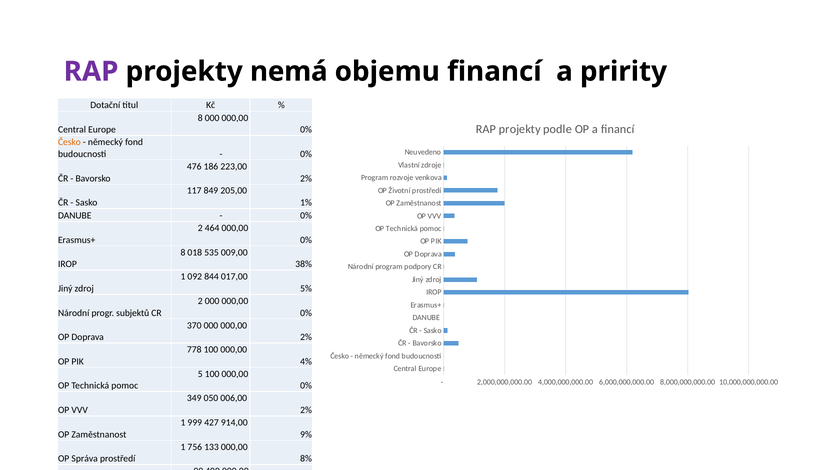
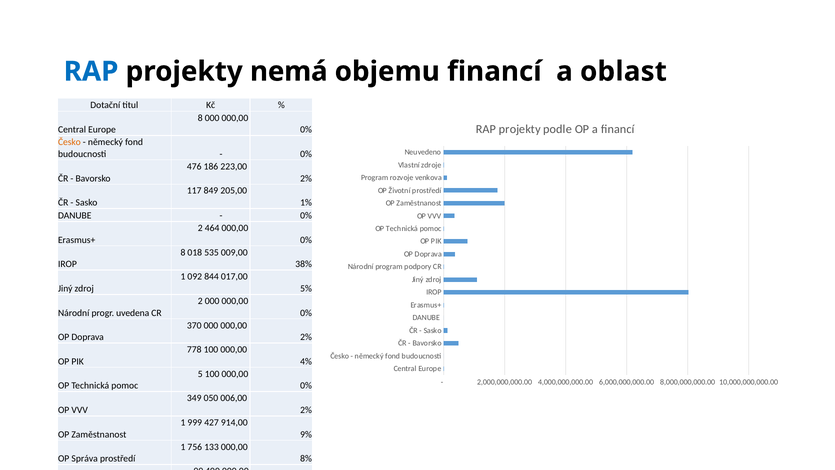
RAP at (91, 71) colour: purple -> blue
pririty: pririty -> oblast
subjektů: subjektů -> uvedena
